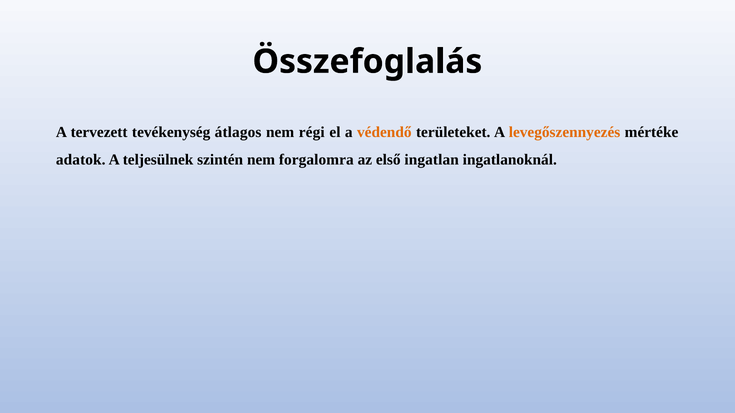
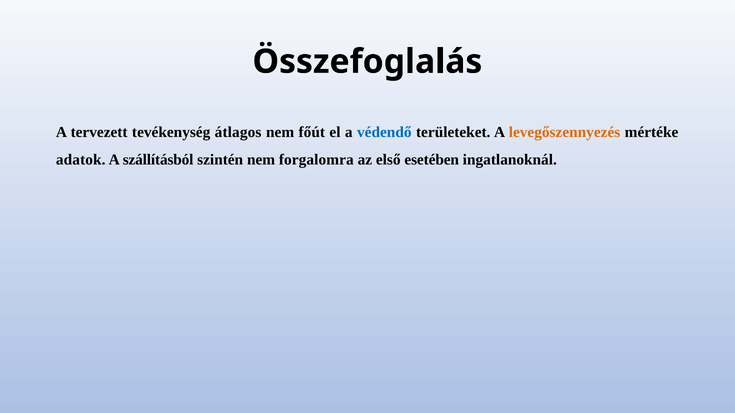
régi: régi -> főút
védendő colour: orange -> blue
teljesülnek: teljesülnek -> szállításból
ingatlan: ingatlan -> esetében
